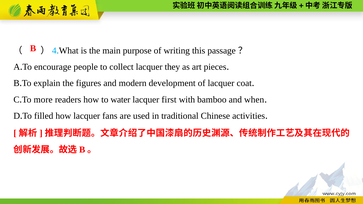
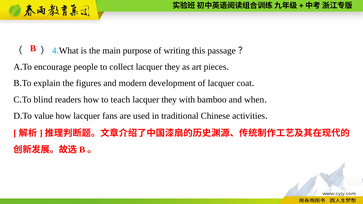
more: more -> blind
water: water -> teach
first at (169, 100): first -> they
filled: filled -> value
